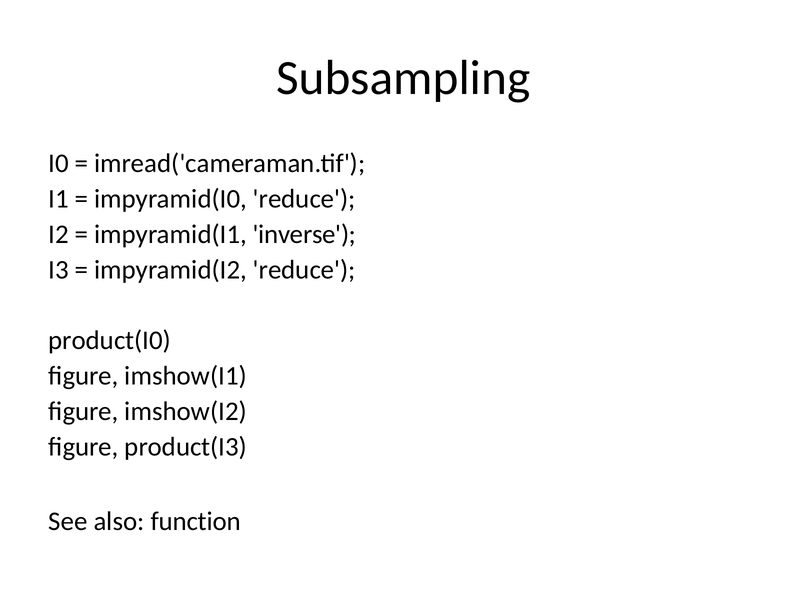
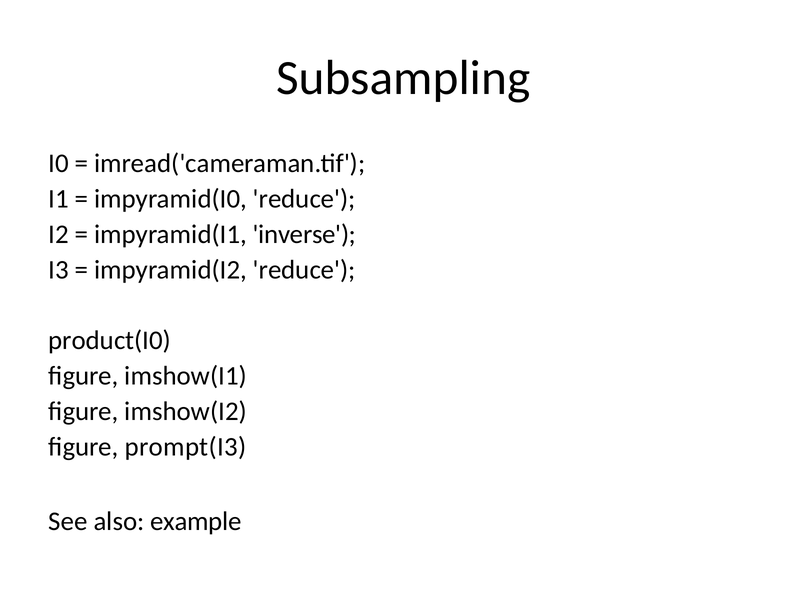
product(I3: product(I3 -> prompt(I3
function: function -> example
